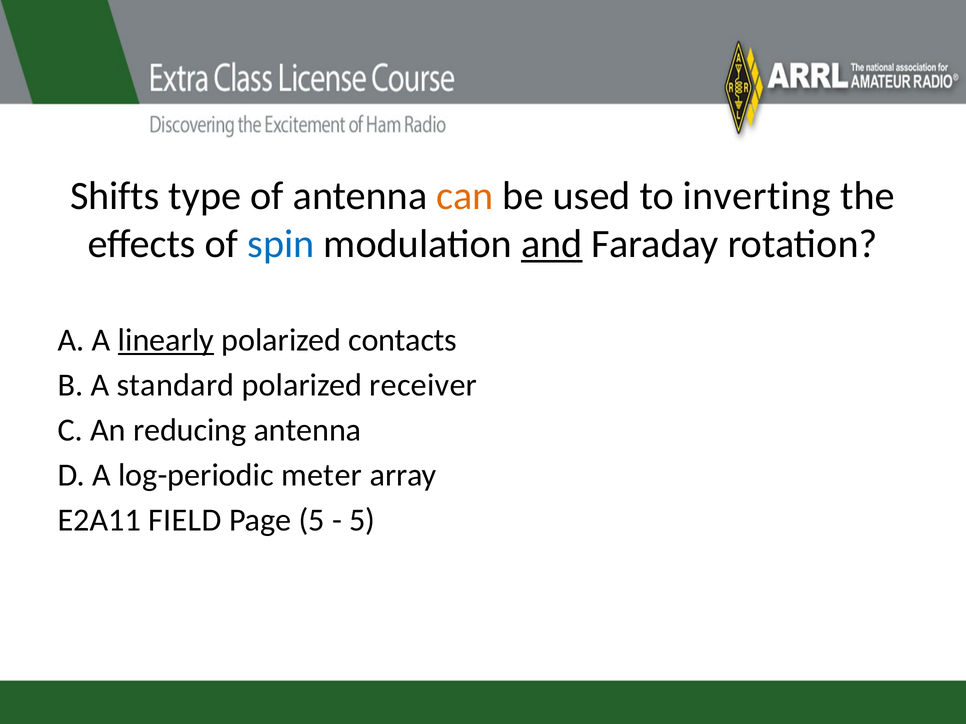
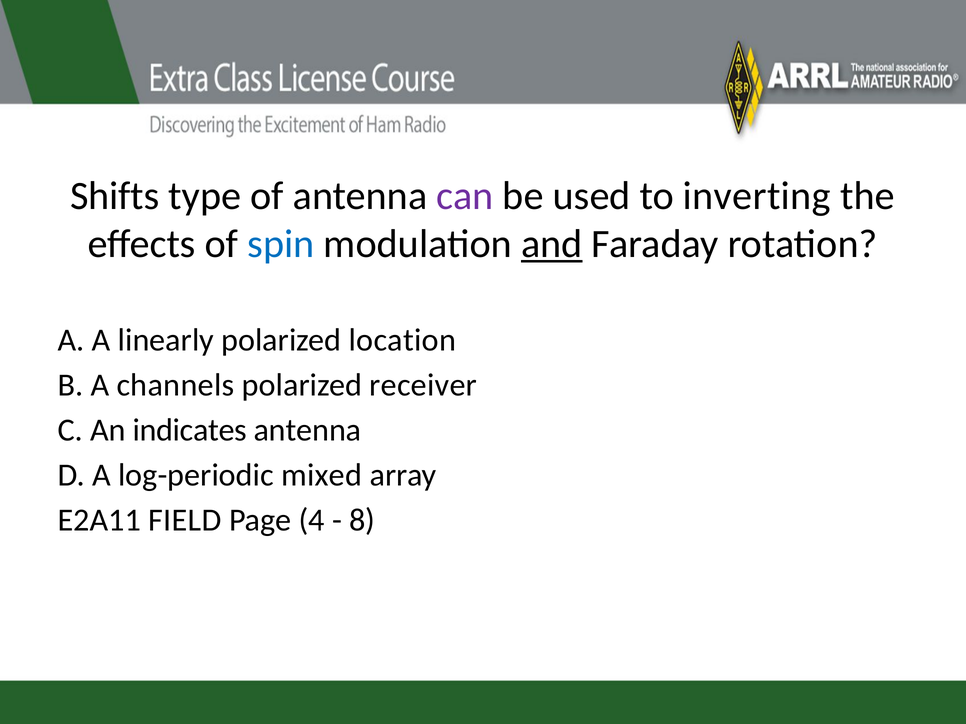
can colour: orange -> purple
linearly underline: present -> none
contacts: contacts -> location
standard: standard -> channels
reducing: reducing -> indicates
meter: meter -> mixed
Page 5: 5 -> 4
5 at (362, 521): 5 -> 8
